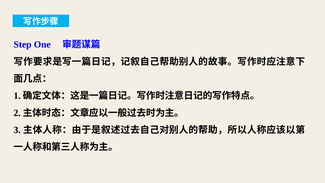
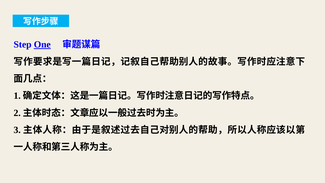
One underline: none -> present
